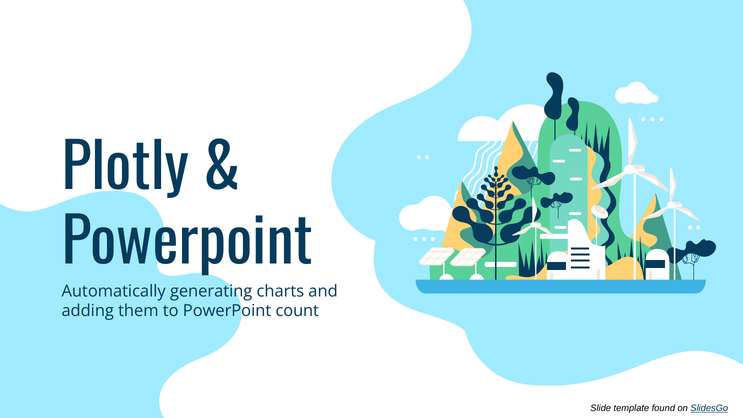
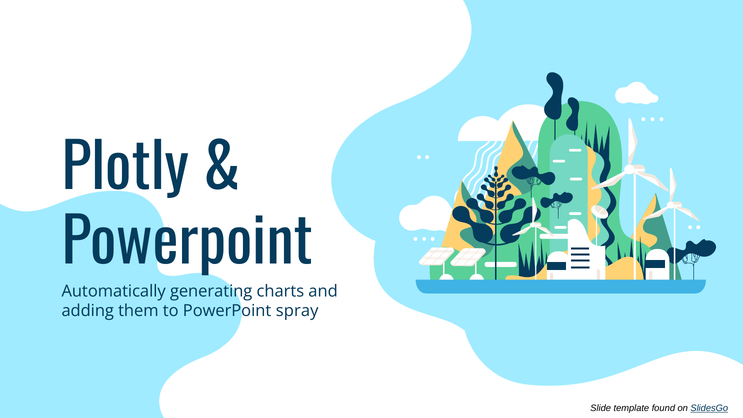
count: count -> spray
